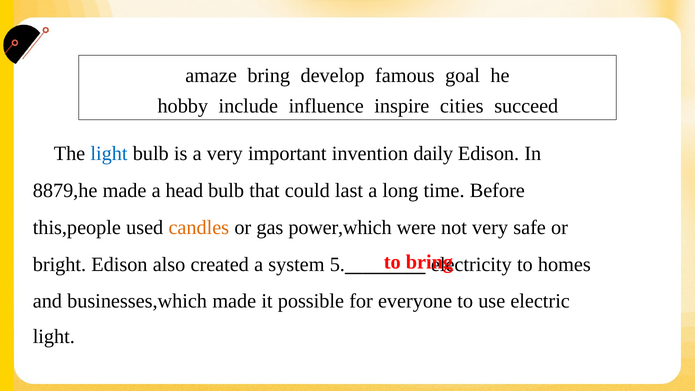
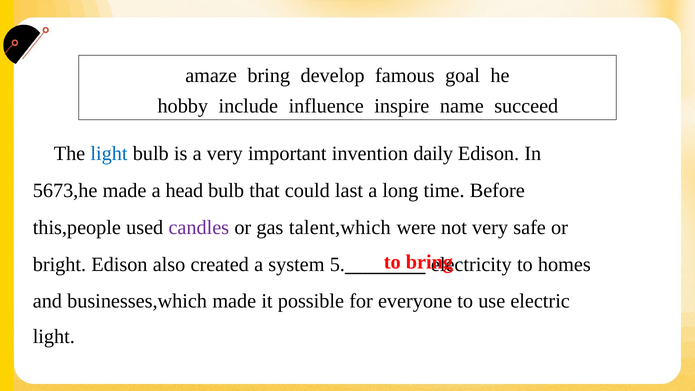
cities: cities -> name
8879,he: 8879,he -> 5673,he
candles colour: orange -> purple
power,which: power,which -> talent,which
